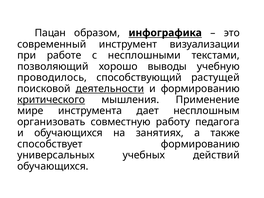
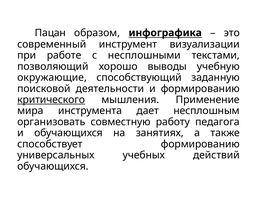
проводилось: проводилось -> окружающие
растущей: растущей -> заданную
деятельности underline: present -> none
мире: мире -> мира
